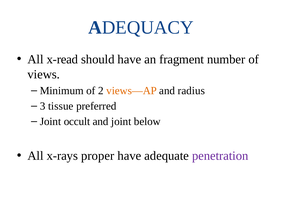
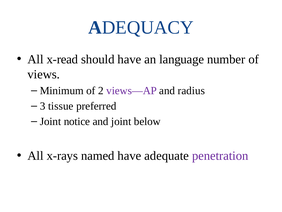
fragment: fragment -> language
views—AP colour: orange -> purple
occult: occult -> notice
proper: proper -> named
